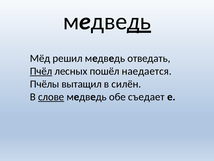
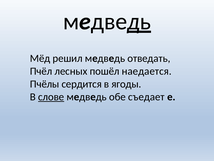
Пчёл underline: present -> none
вытащил: вытащил -> сердится
силён: силён -> ягоды
